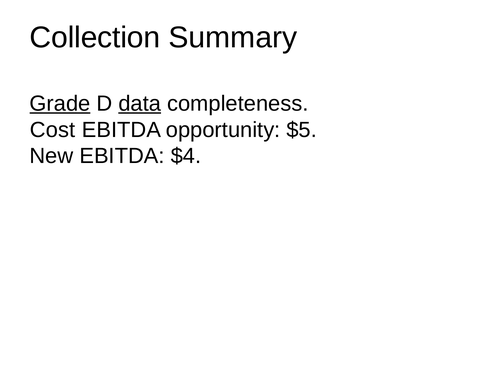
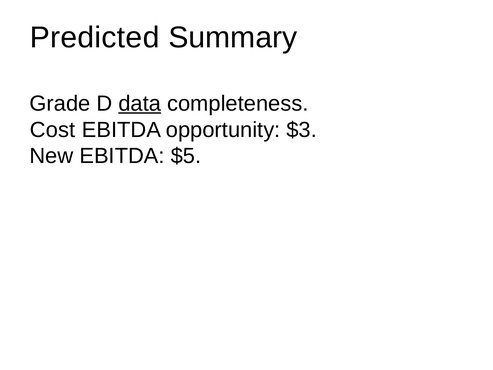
Collection: Collection -> Predicted
Grade underline: present -> none
$5: $5 -> $3
$4: $4 -> $5
